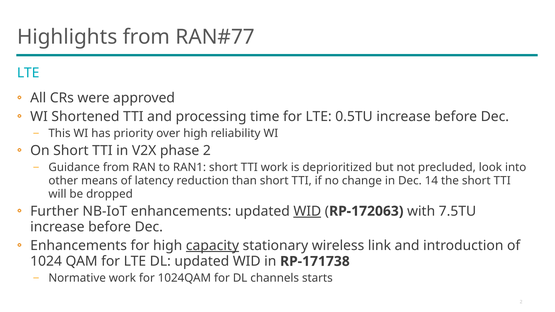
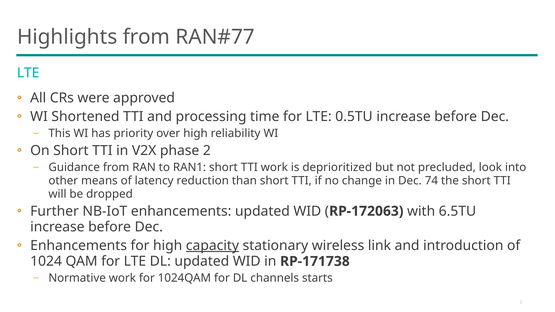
14: 14 -> 74
WID at (307, 211) underline: present -> none
7.5TU: 7.5TU -> 6.5TU
